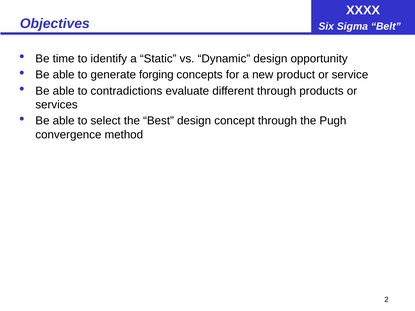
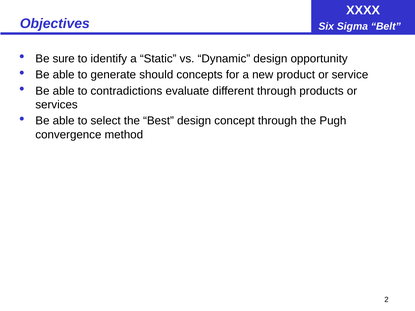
time: time -> sure
forging: forging -> should
